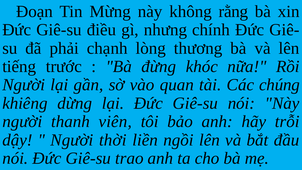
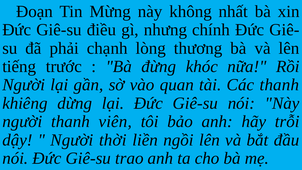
rằng: rằng -> nhất
Các chúng: chúng -> thanh
